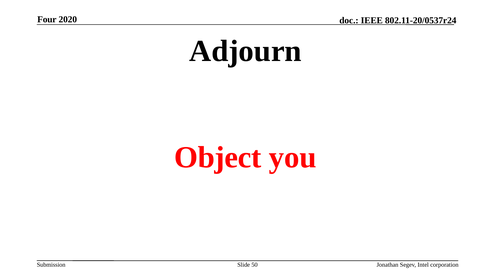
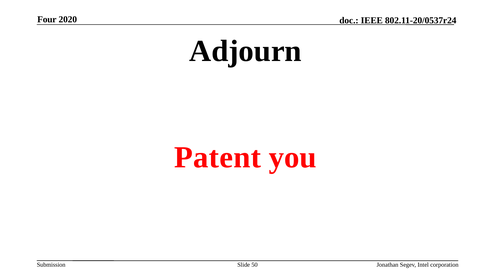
Object: Object -> Patent
